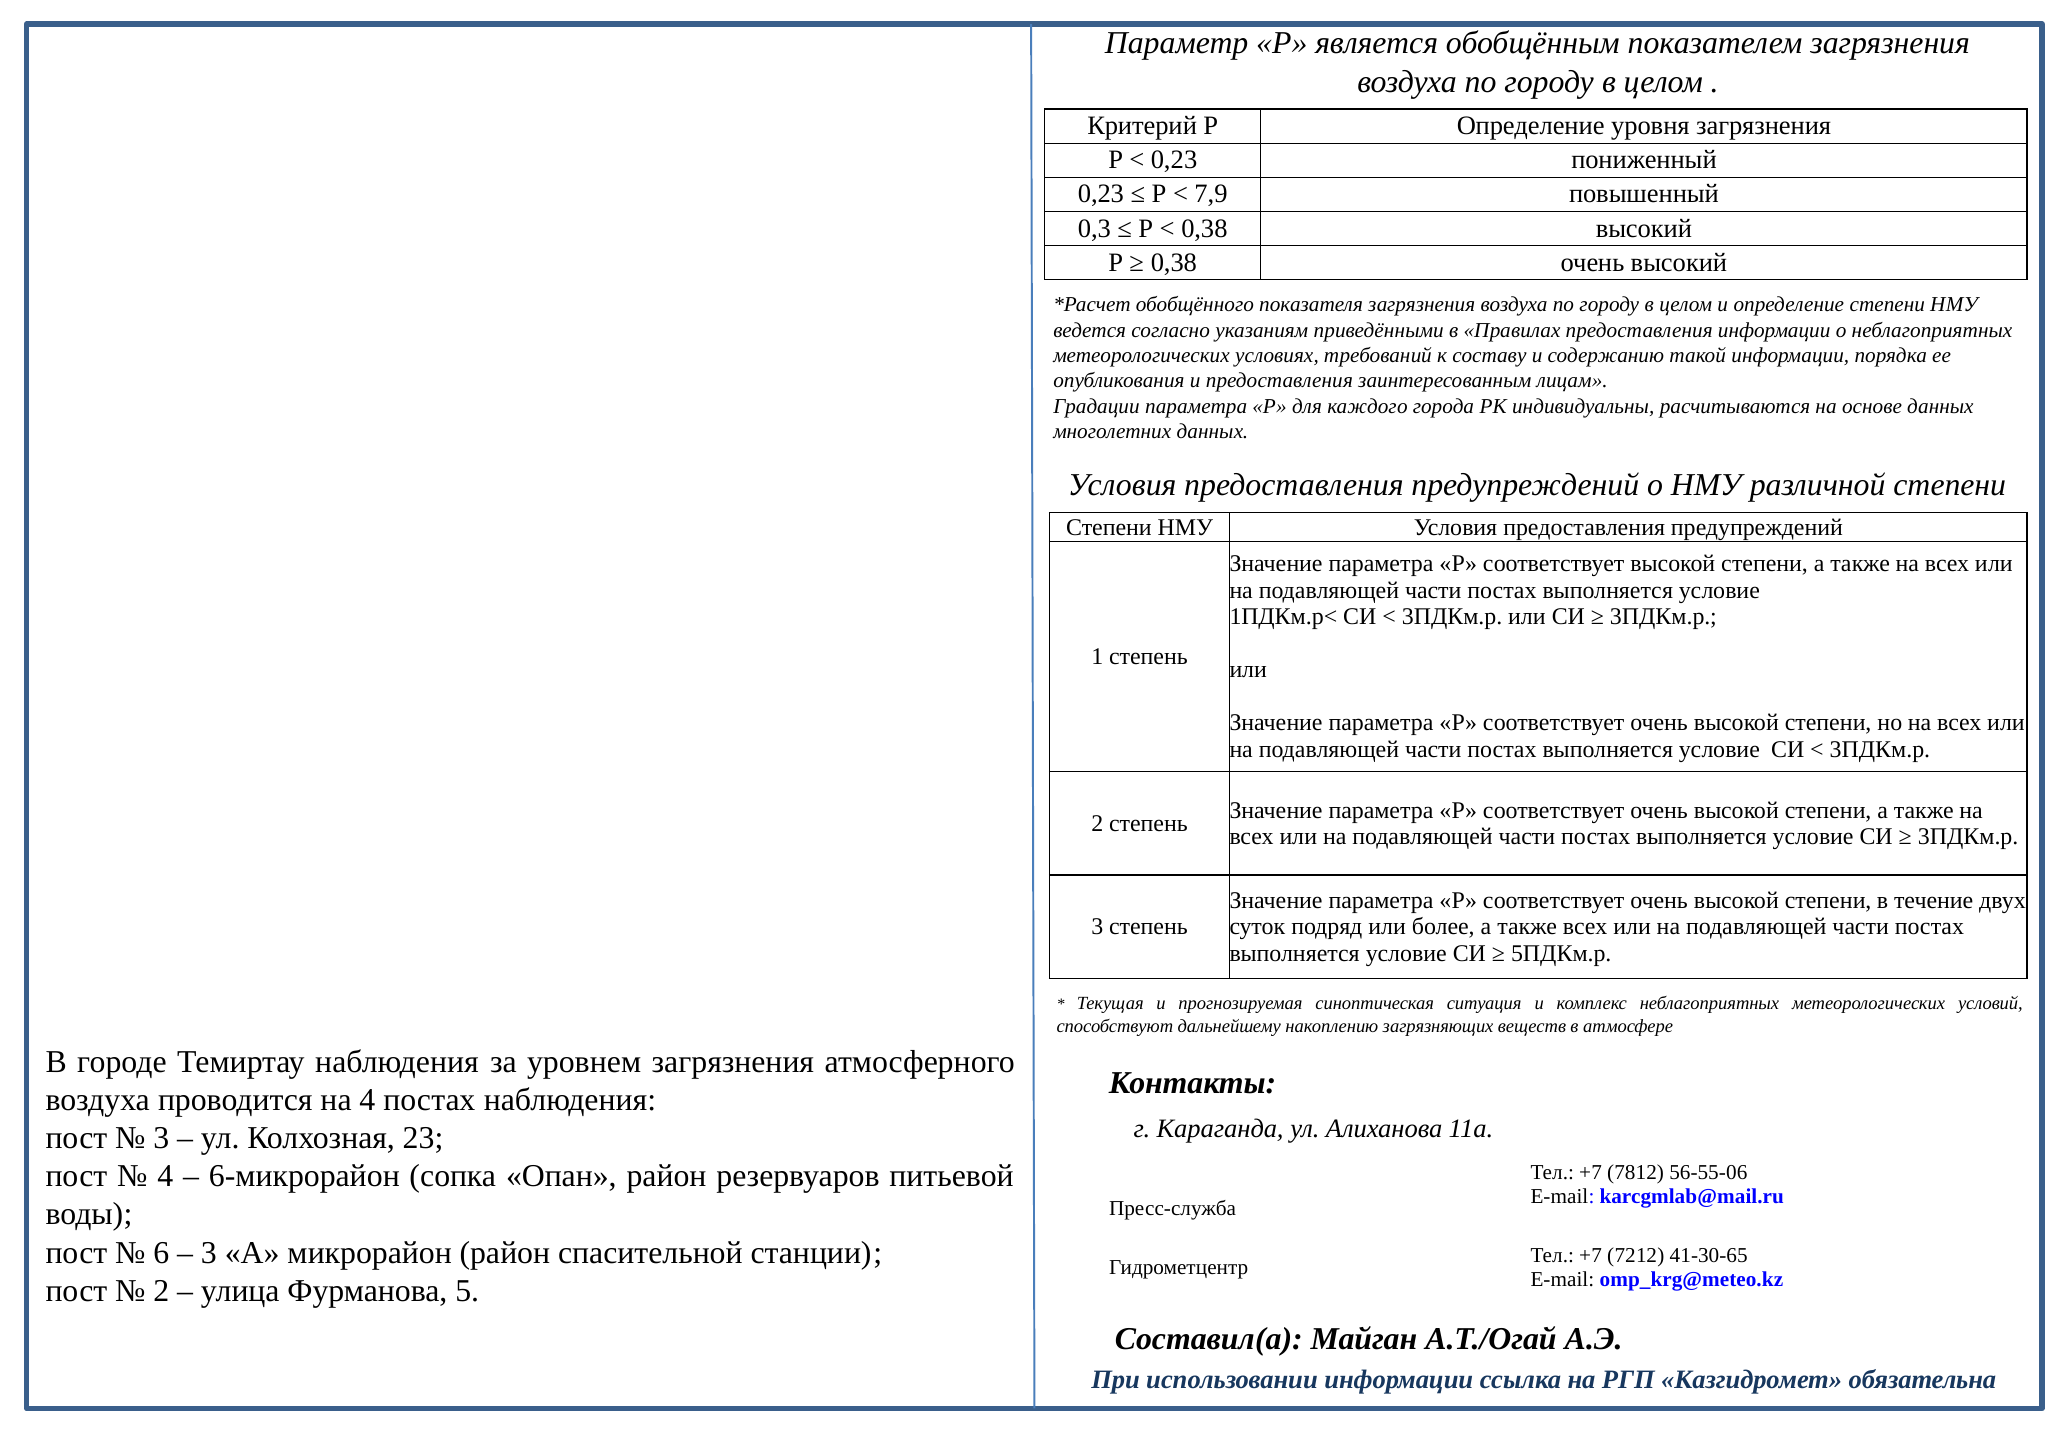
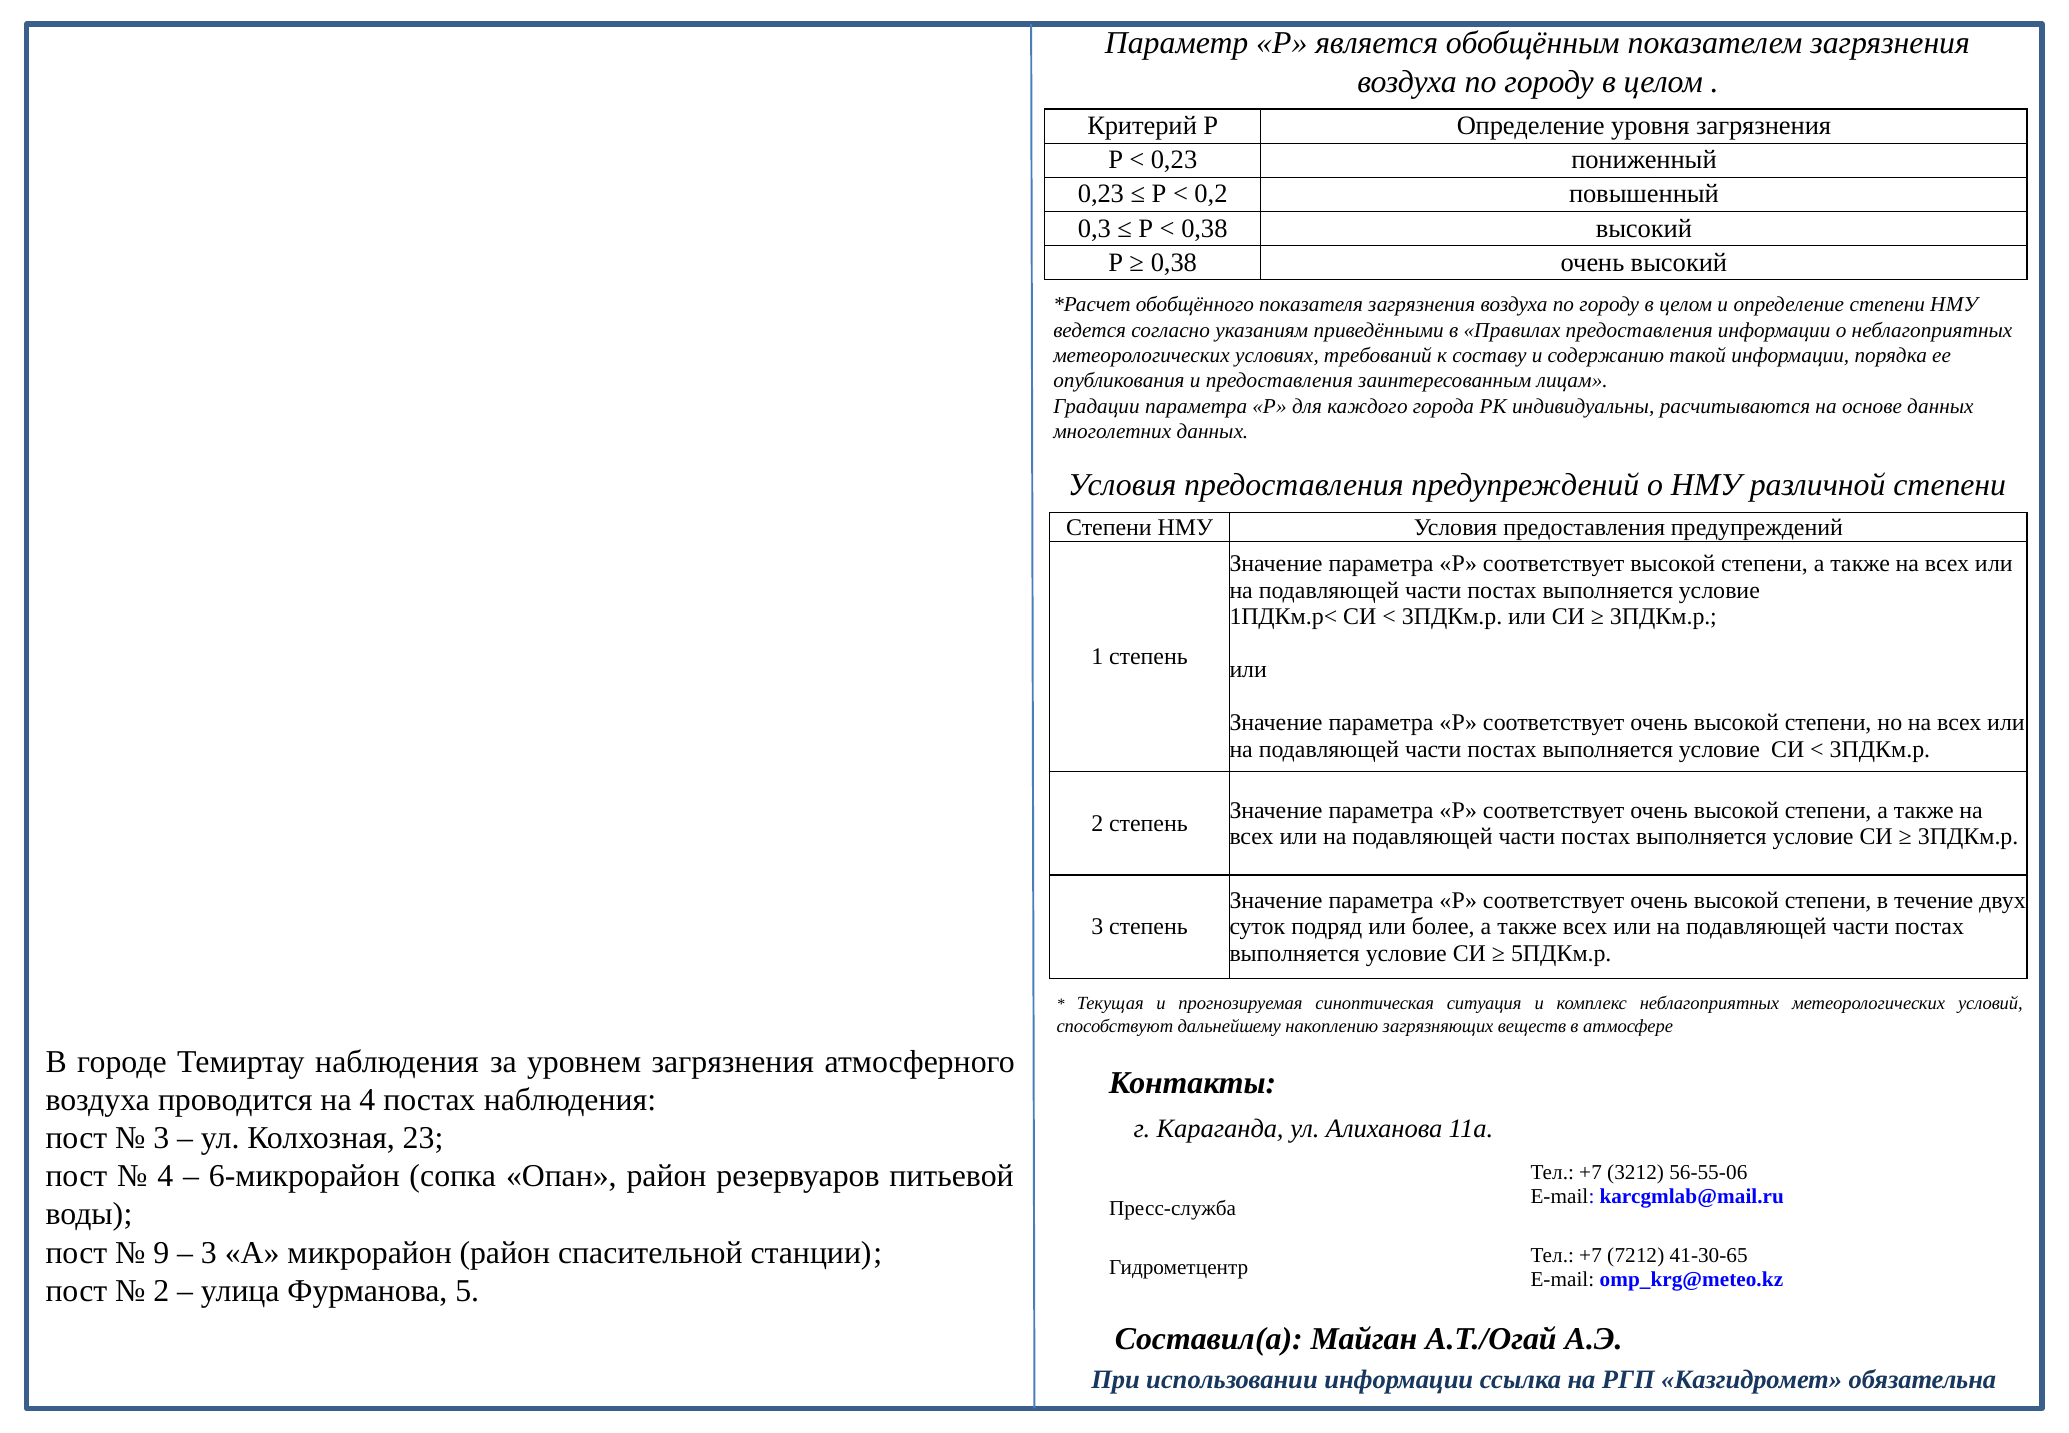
7,9: 7,9 -> 0,2
7812: 7812 -> 3212
6: 6 -> 9
